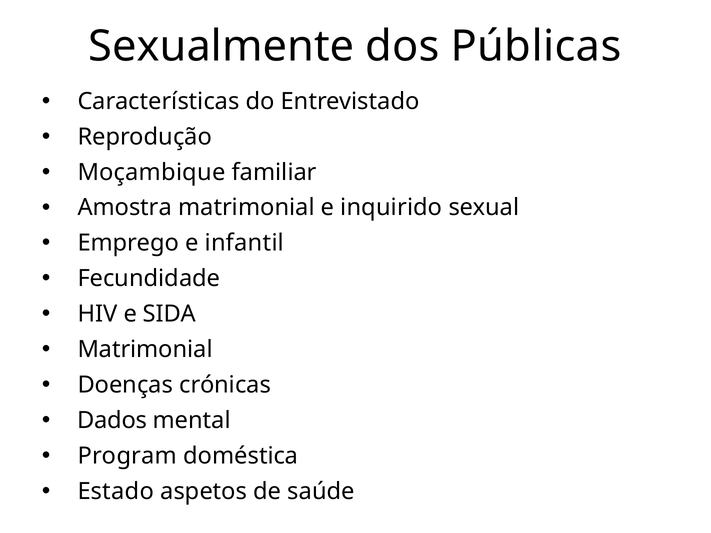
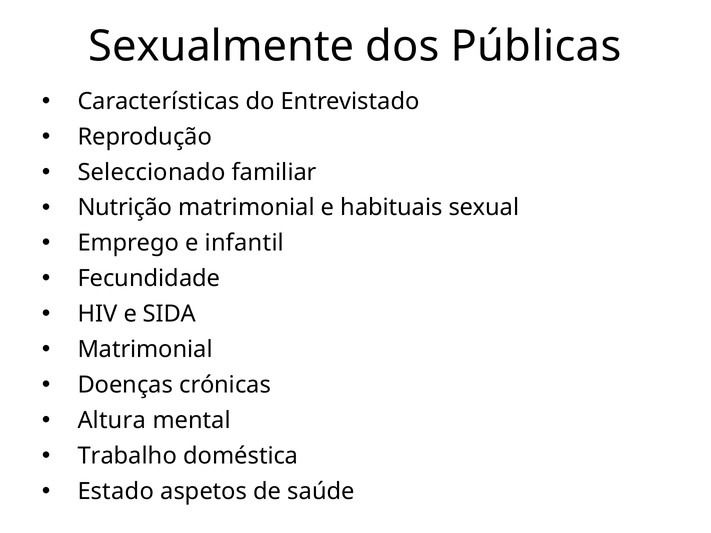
Moçambique: Moçambique -> Seleccionado
Amostra: Amostra -> Nutrição
inquirido: inquirido -> habituais
Dados: Dados -> Altura
Program: Program -> Trabalho
